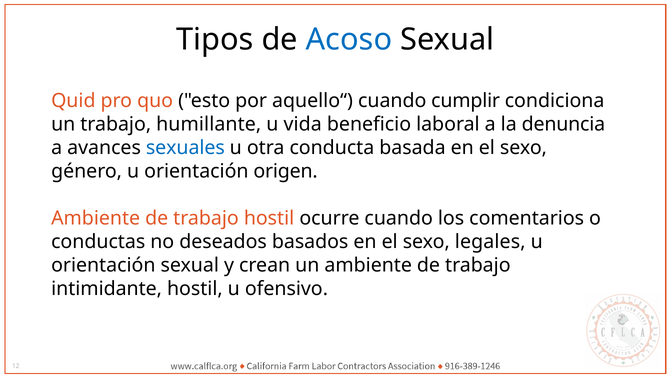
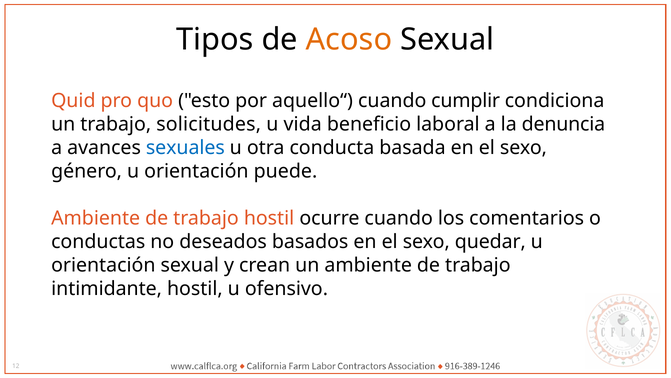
Acoso colour: blue -> orange
humillante: humillante -> solicitudes
origen: origen -> puede
legales: legales -> quedar
